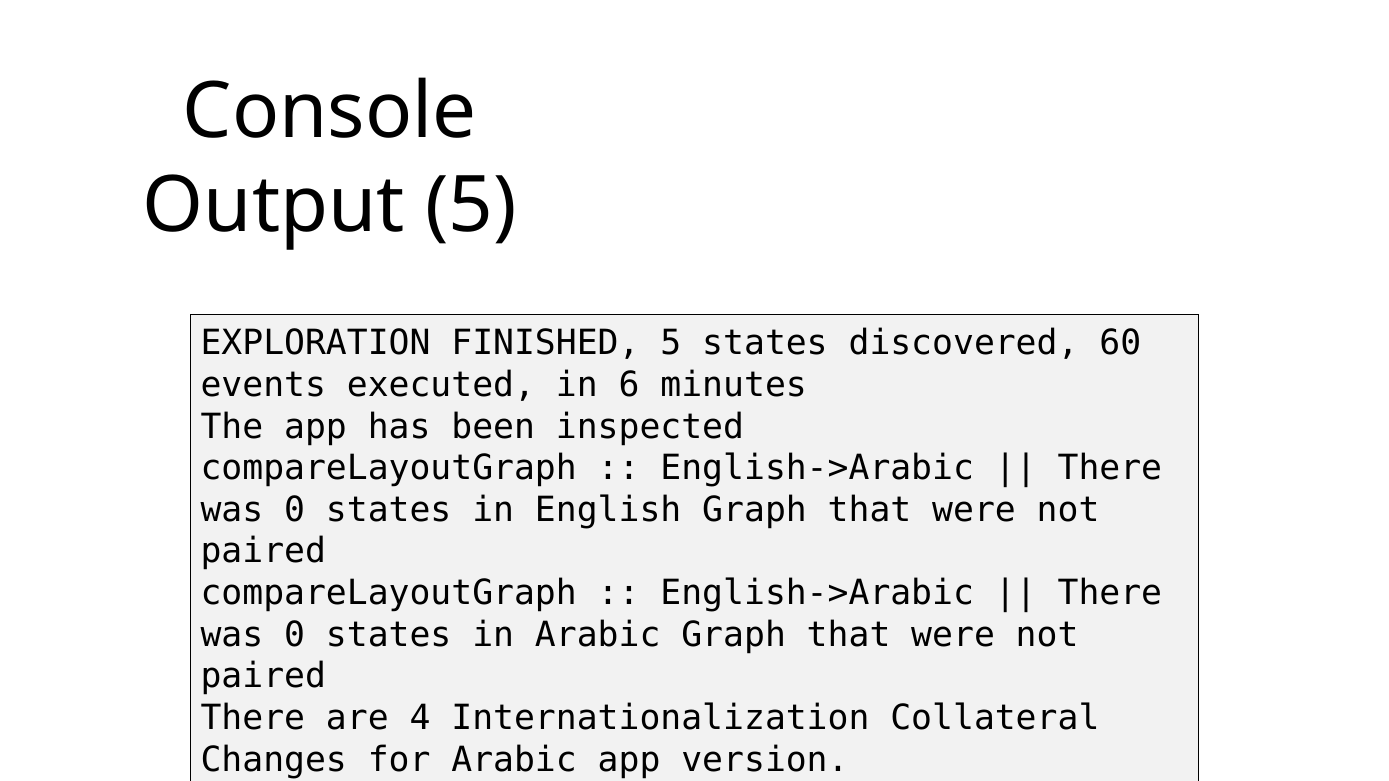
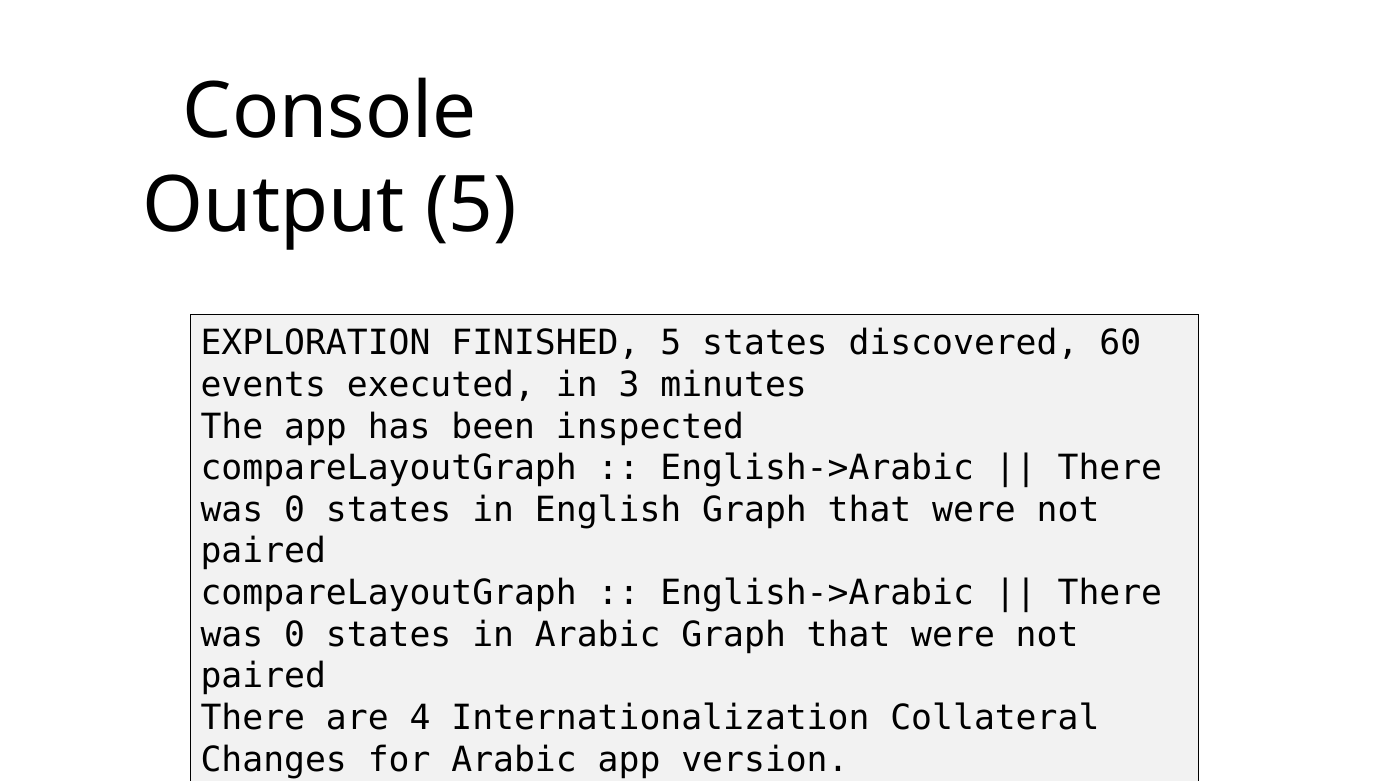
6: 6 -> 3
